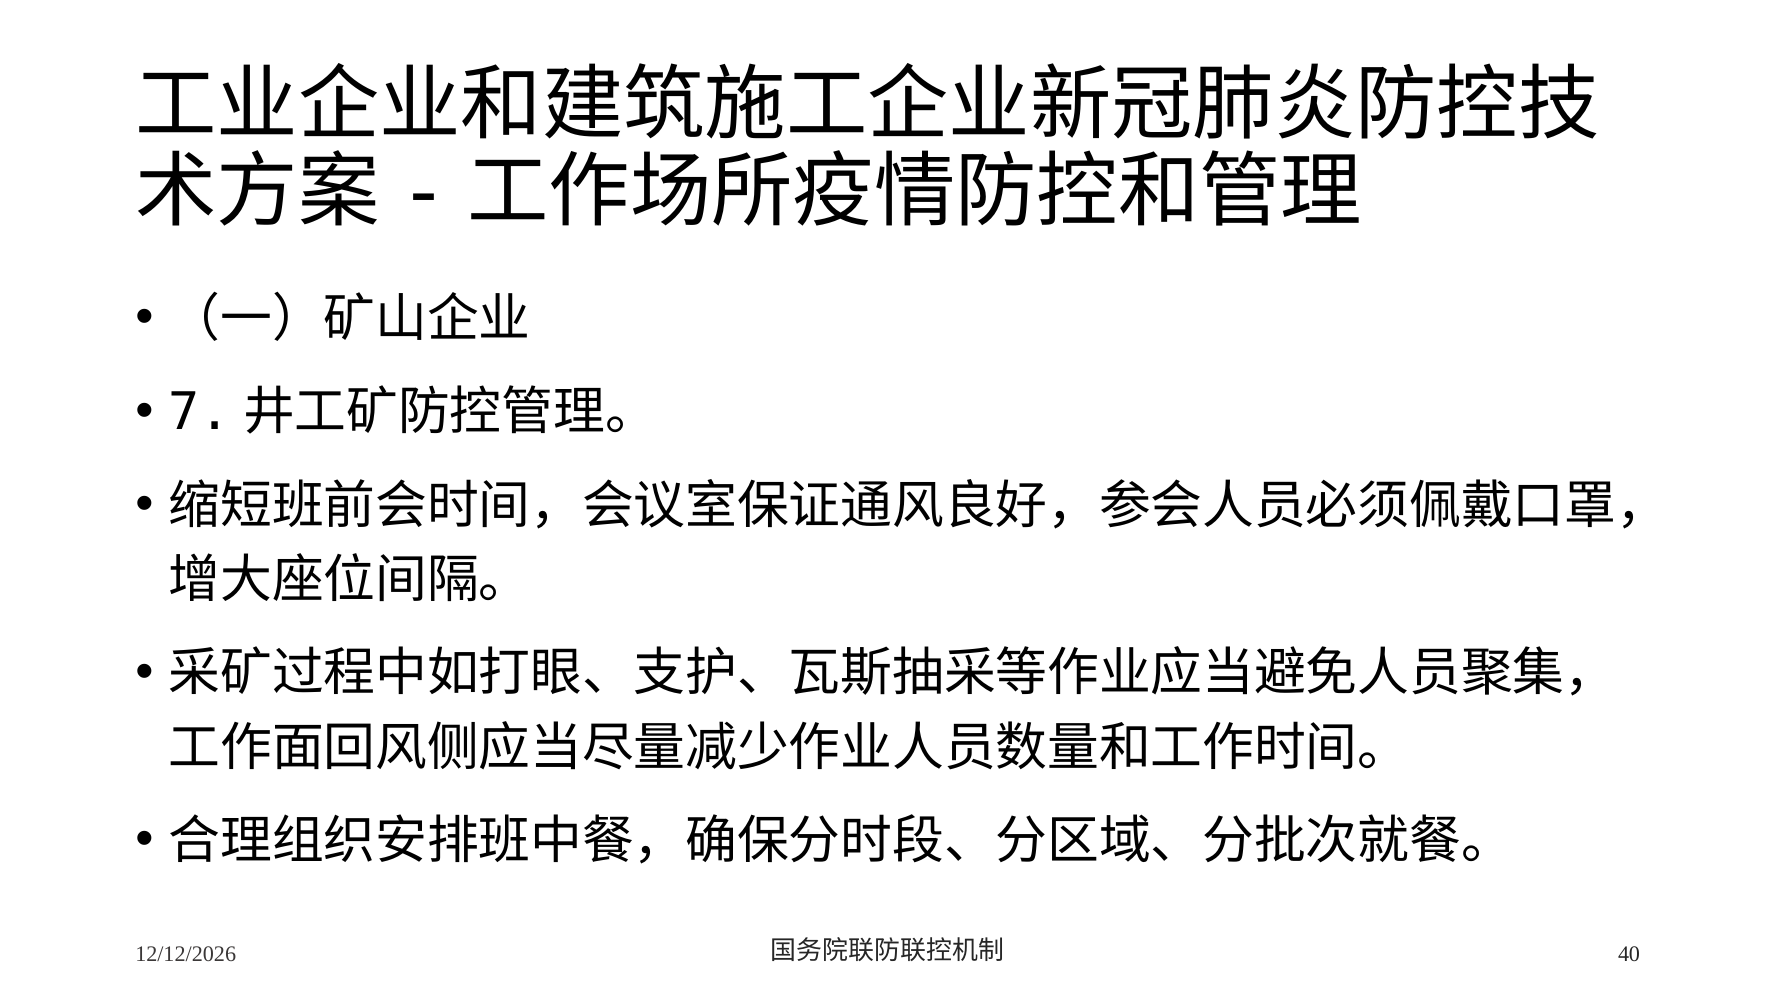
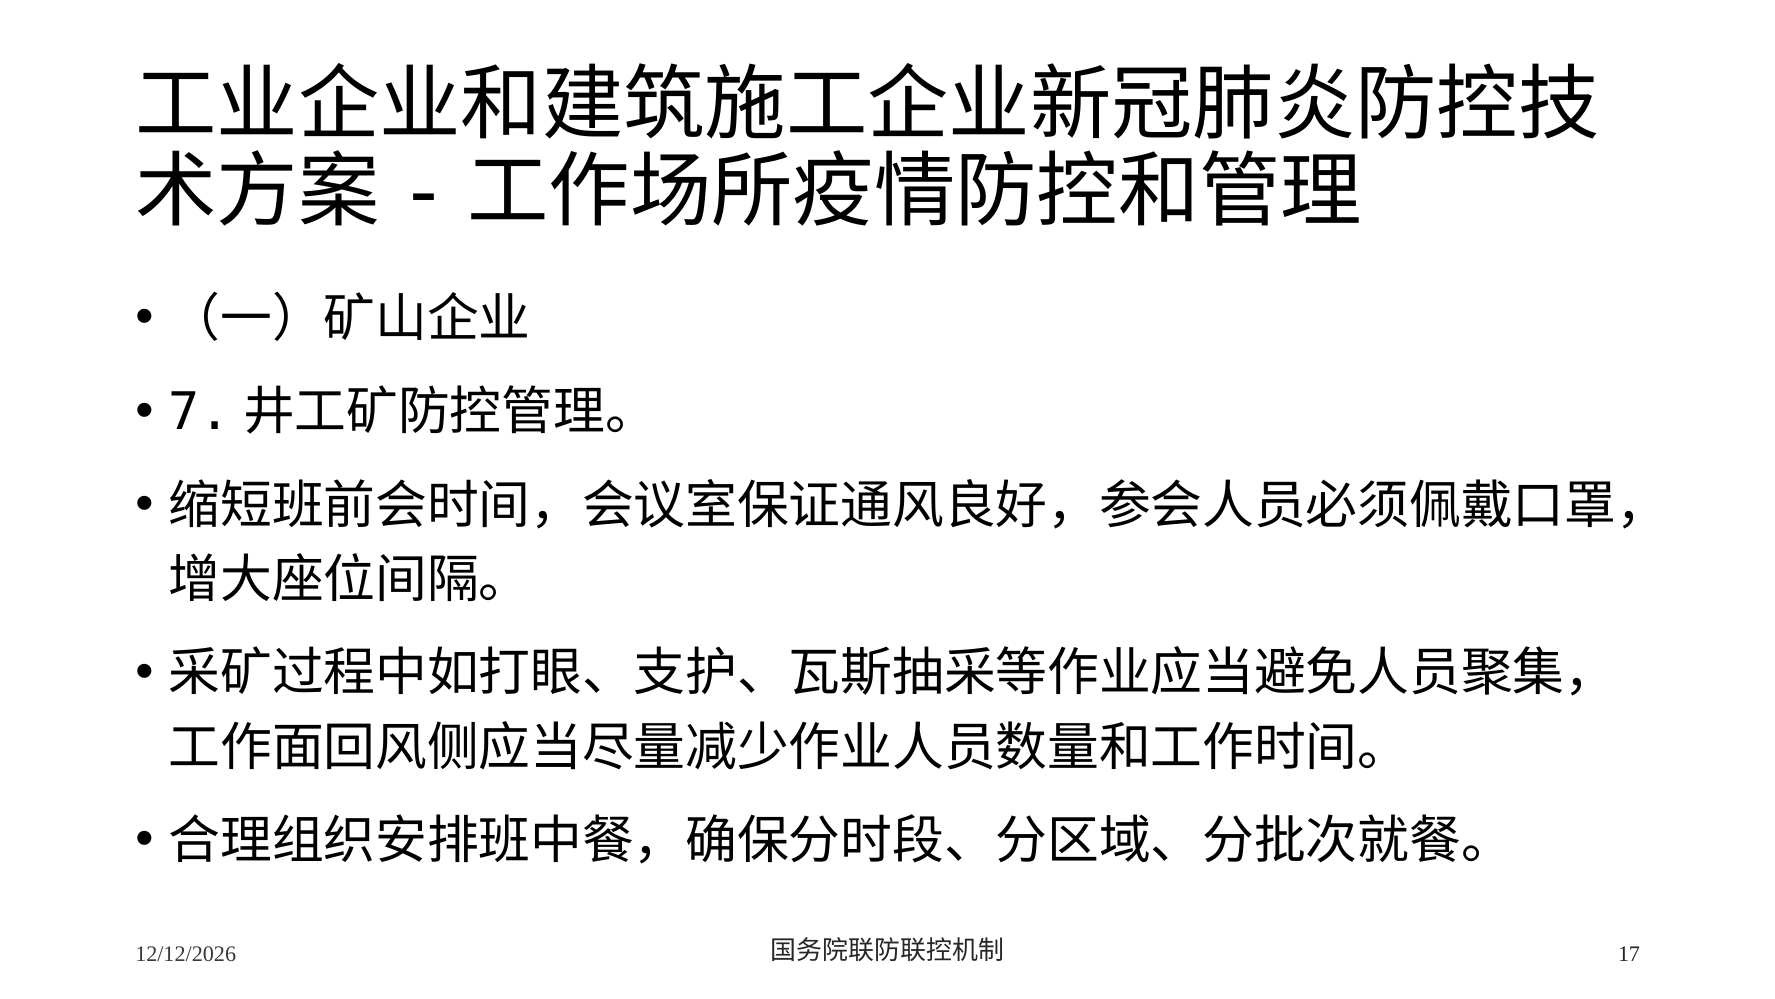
40: 40 -> 17
